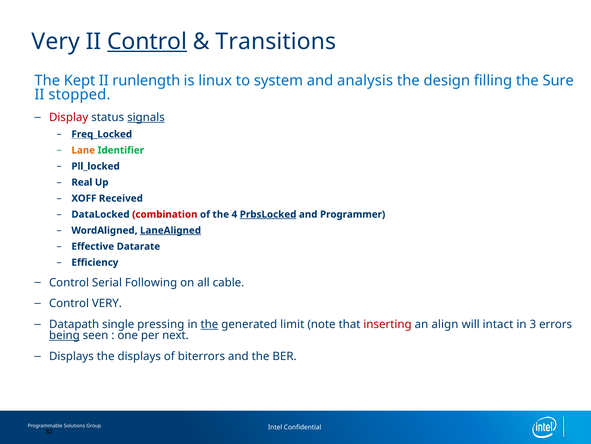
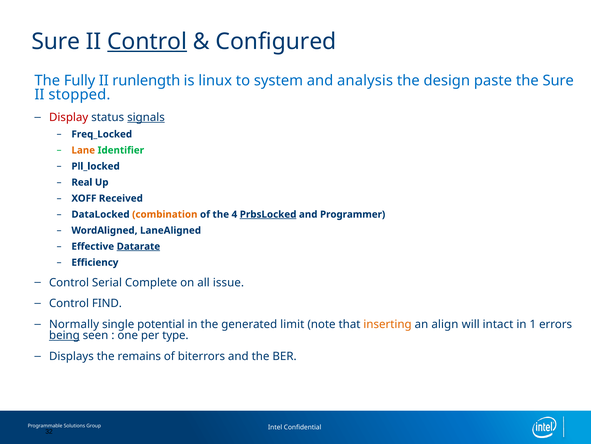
Very at (56, 41): Very -> Sure
Transitions: Transitions -> Configured
Kept: Kept -> Fully
filling: filling -> paste
Freq_Locked underline: present -> none
combination colour: red -> orange
LaneAligned underline: present -> none
Datarate underline: none -> present
Following: Following -> Complete
cable: cable -> issue
Control VERY: VERY -> FIND
Datapath: Datapath -> Normally
pressing: pressing -> potential
the at (209, 324) underline: present -> none
inserting colour: red -> orange
3: 3 -> 1
next: next -> type
the displays: displays -> remains
